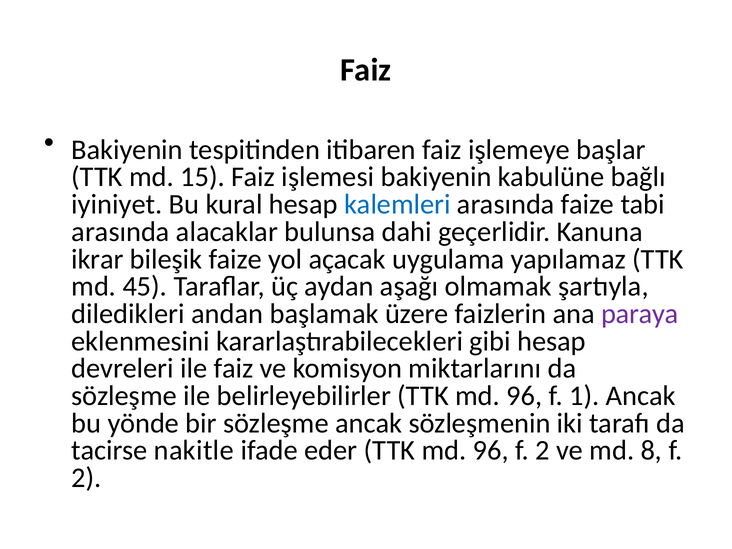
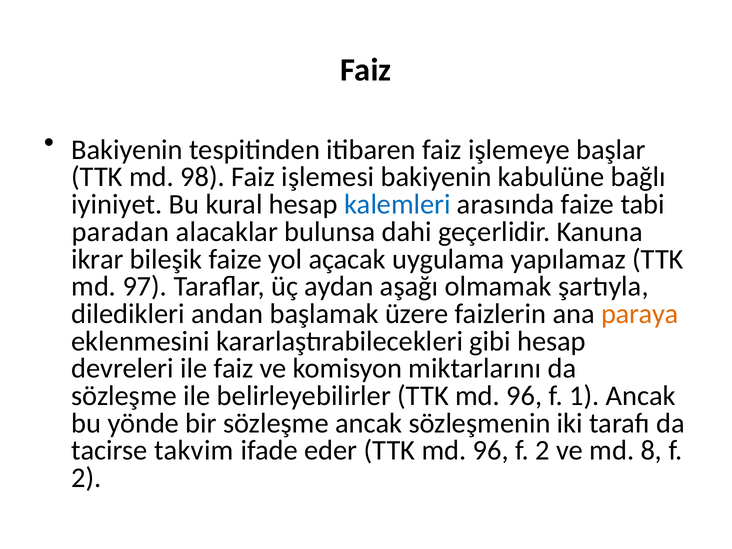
15: 15 -> 98
arasında at (121, 232): arasında -> paradan
45: 45 -> 97
paraya colour: purple -> orange
nakitle: nakitle -> takvim
